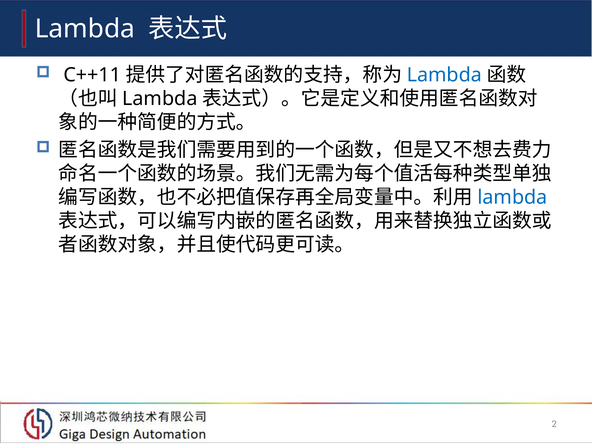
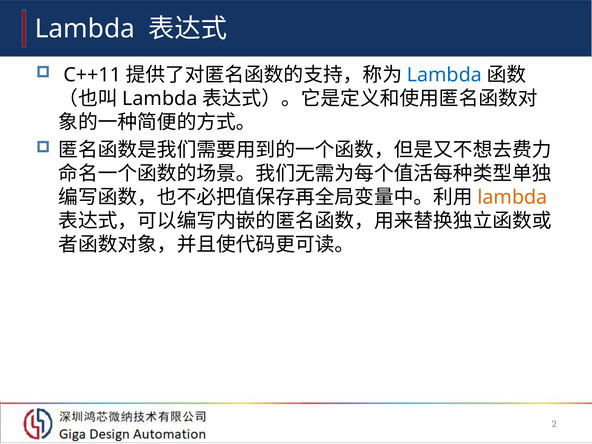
lambda at (512, 197) colour: blue -> orange
